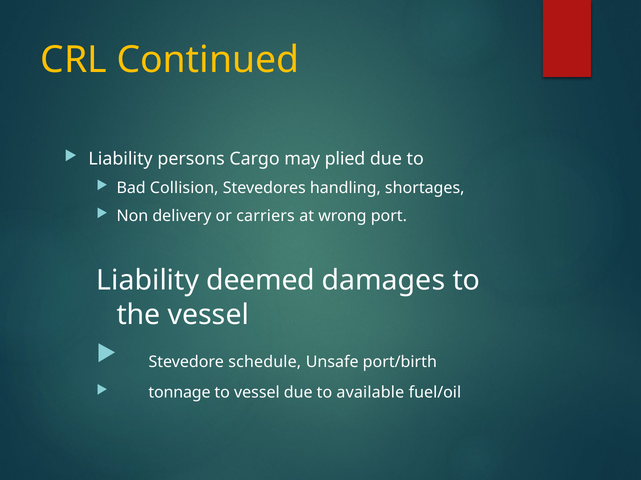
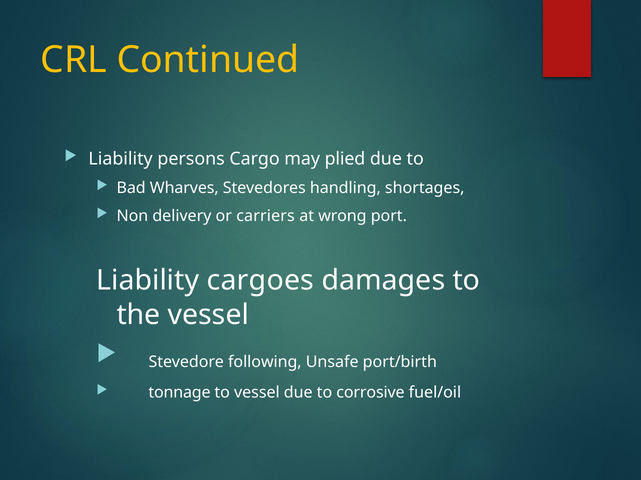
Collision: Collision -> Wharves
deemed: deemed -> cargoes
schedule: schedule -> following
available: available -> corrosive
